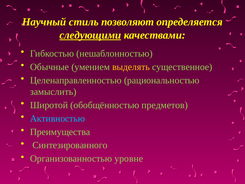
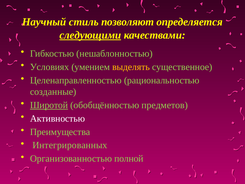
Обычные: Обычные -> Условиях
замыслить: замыслить -> созданные
Широтой underline: none -> present
Активностью colour: light blue -> white
Синтезированного: Синтезированного -> Интегрированных
уровне: уровне -> полной
